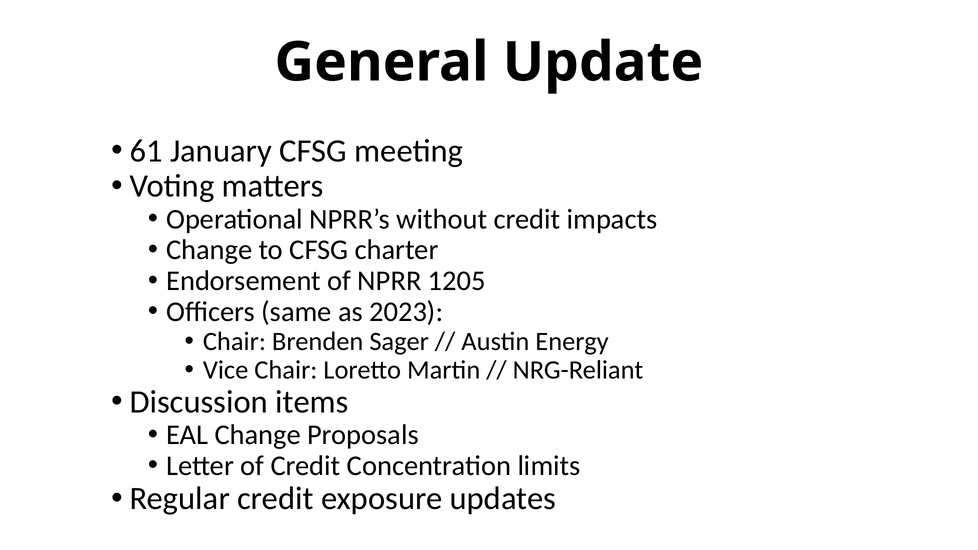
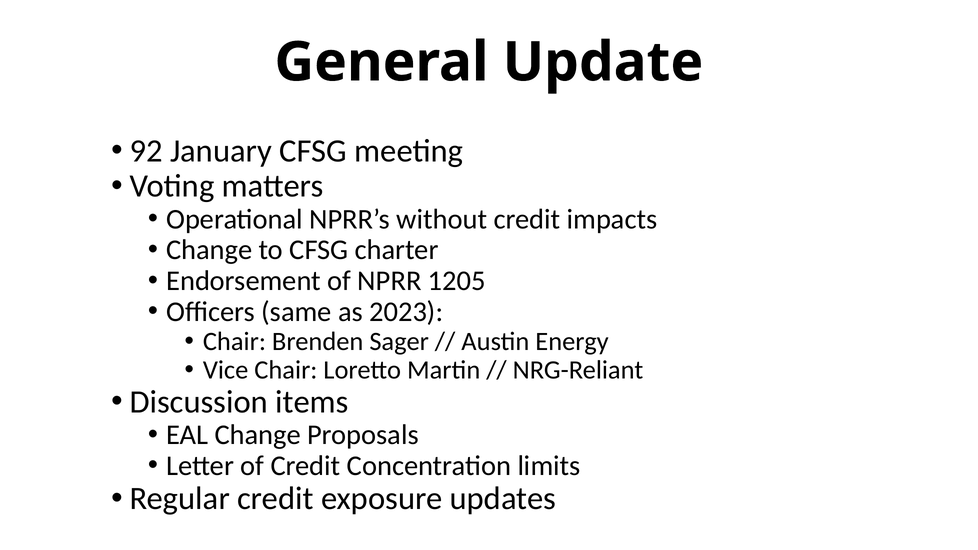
61: 61 -> 92
